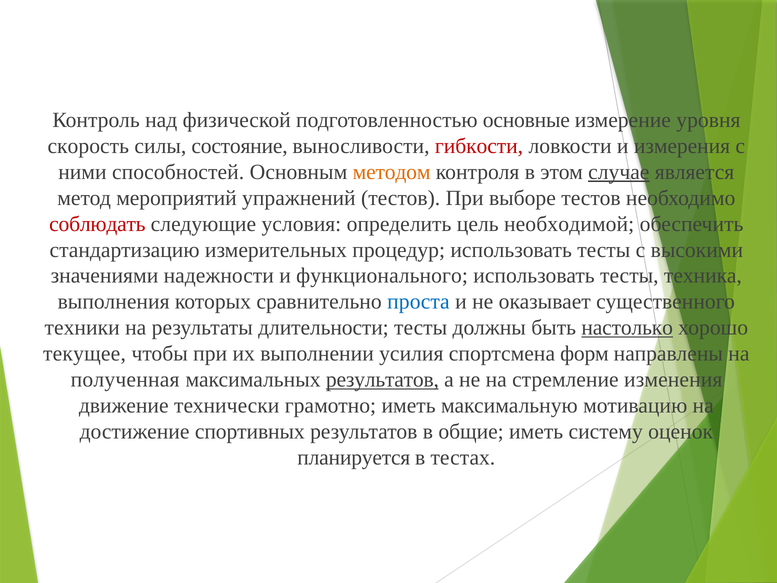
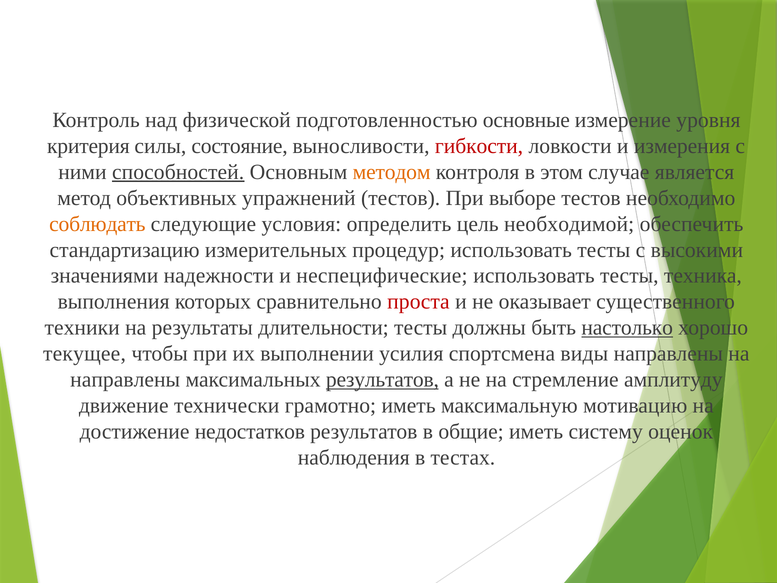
скорость: скорость -> критерия
способностей underline: none -> present
случае underline: present -> none
мероприятий: мероприятий -> объективных
соблюдать colour: red -> orange
функционального: функционального -> неспецифические
проста colour: blue -> red
форм: форм -> виды
полученная at (125, 379): полученная -> направлены
изменения: изменения -> амплитуду
спортивных: спортивных -> недостатков
планируется: планируется -> наблюдения
